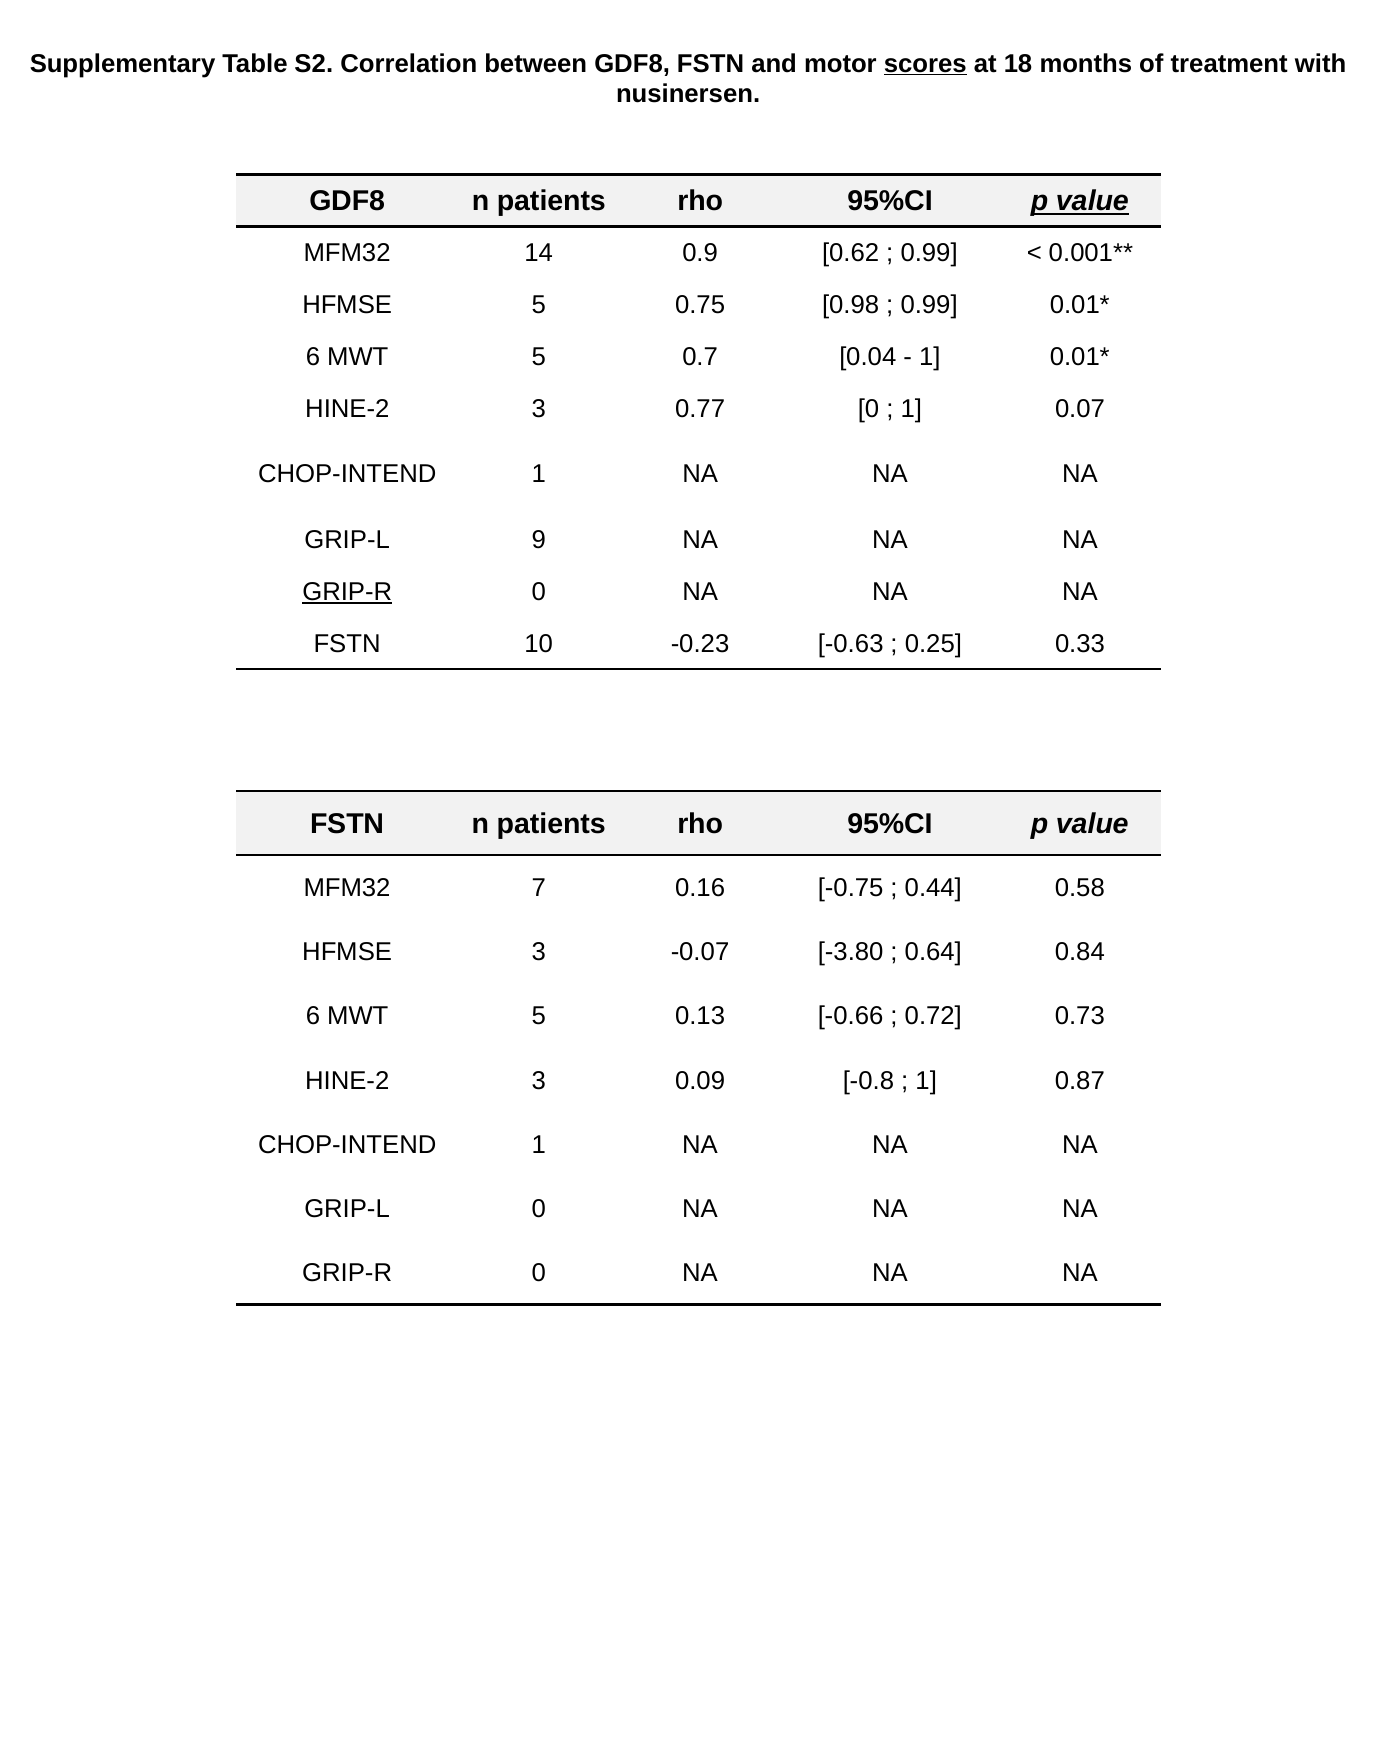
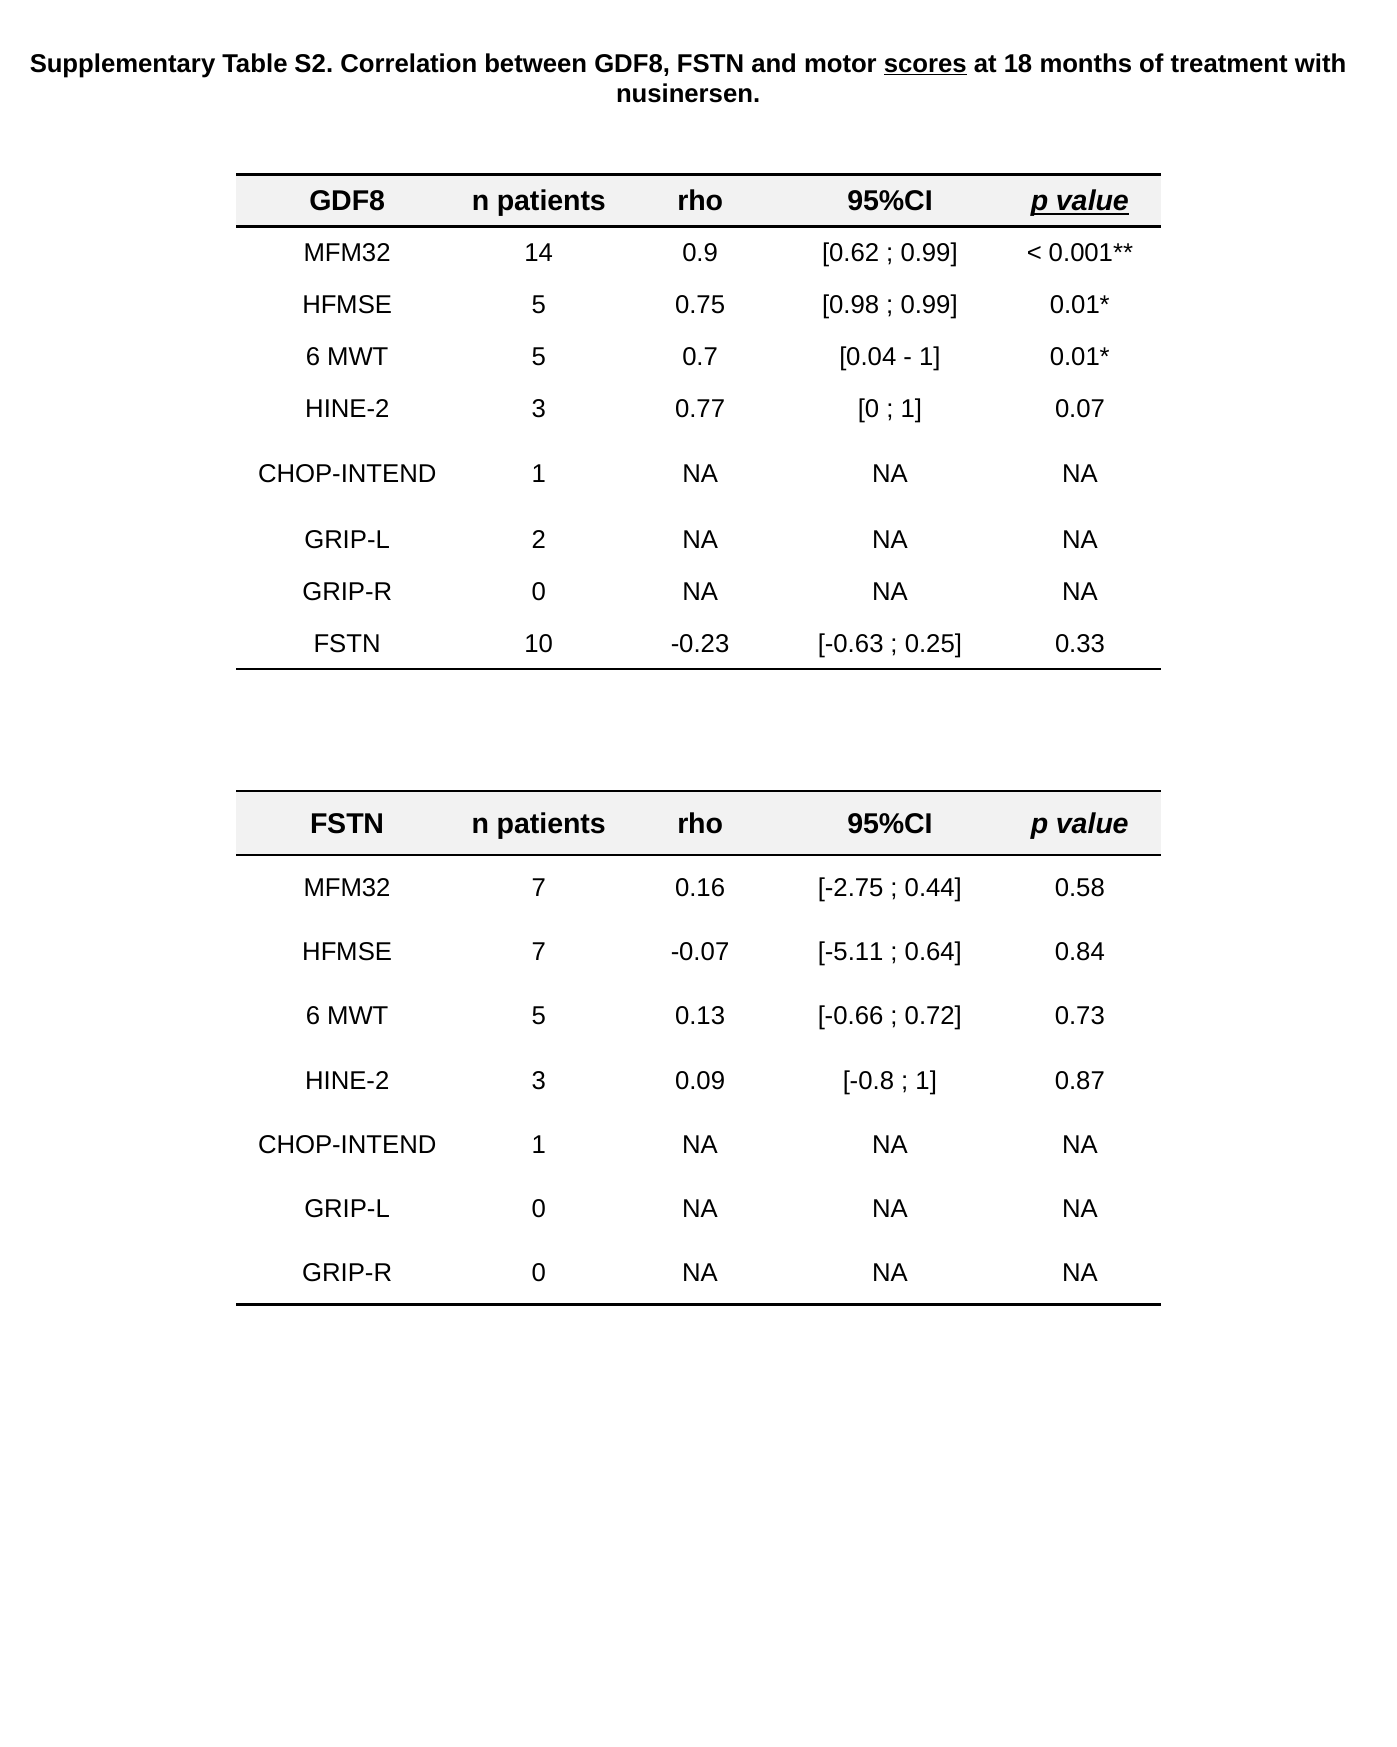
9: 9 -> 2
GRIP-R at (347, 592) underline: present -> none
-0.75: -0.75 -> -2.75
HFMSE 3: 3 -> 7
-3.80: -3.80 -> -5.11
